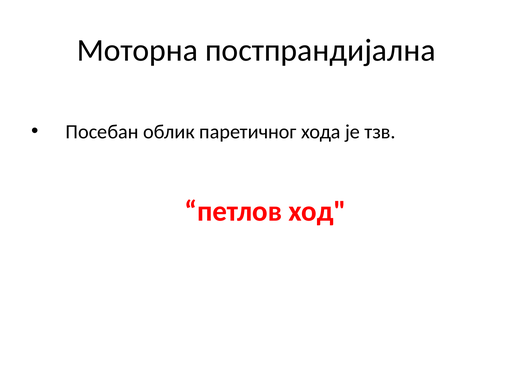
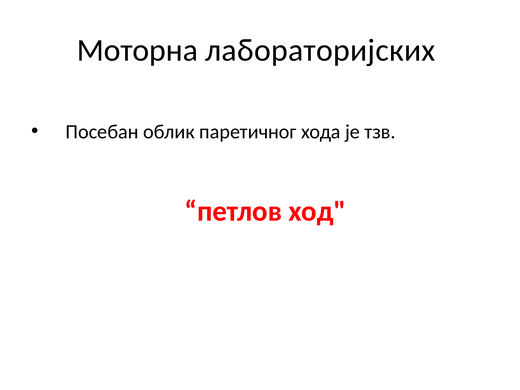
постпрандијална: постпрандијална -> лабораторијских
